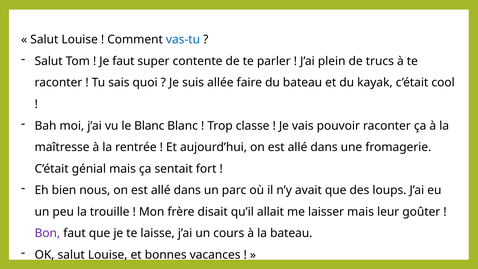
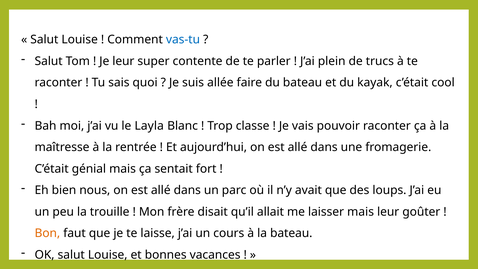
Je faut: faut -> leur
le Blanc: Blanc -> Layla
Bon colour: purple -> orange
